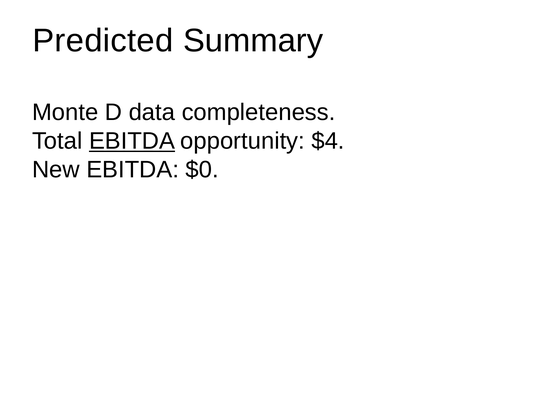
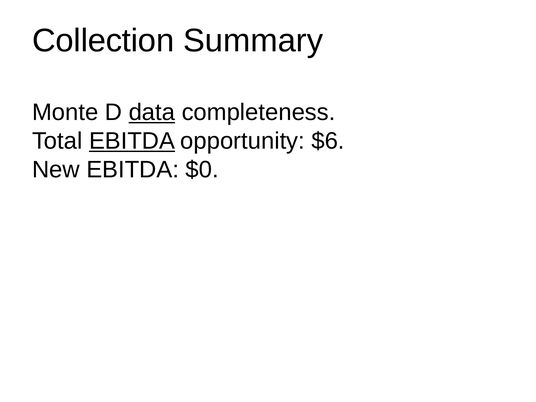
Predicted: Predicted -> Collection
data underline: none -> present
$4: $4 -> $6
